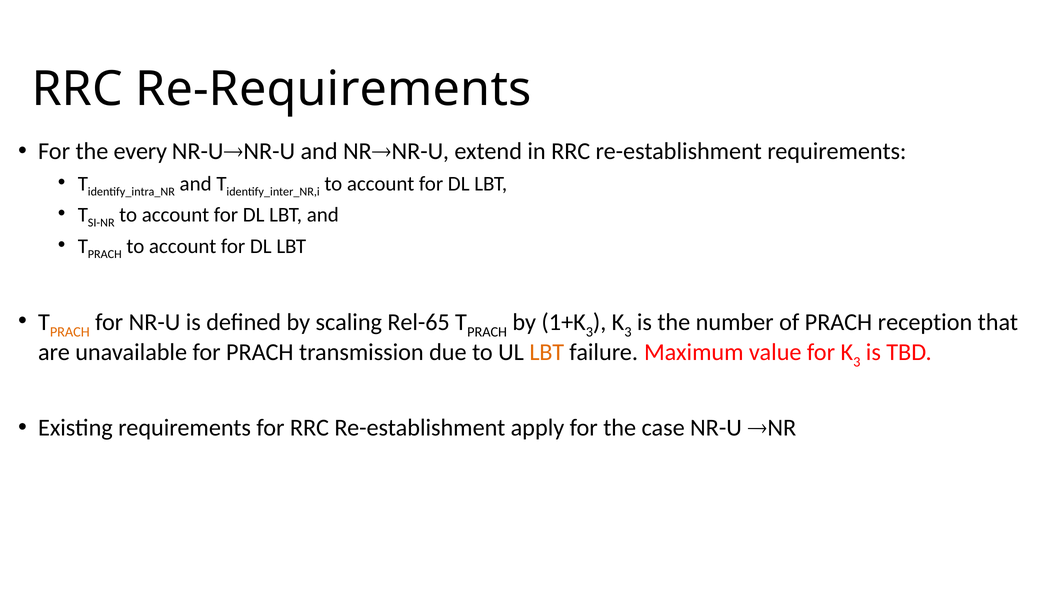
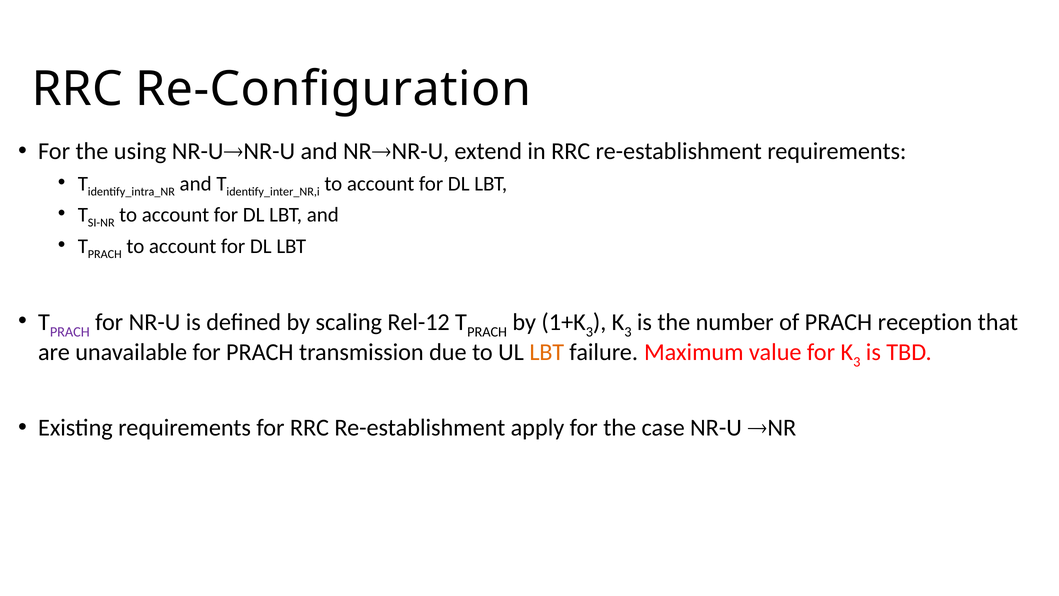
Re-Requirements: Re-Requirements -> Re-Configuration
every: every -> using
PRACH at (70, 332) colour: orange -> purple
Rel-65: Rel-65 -> Rel-12
